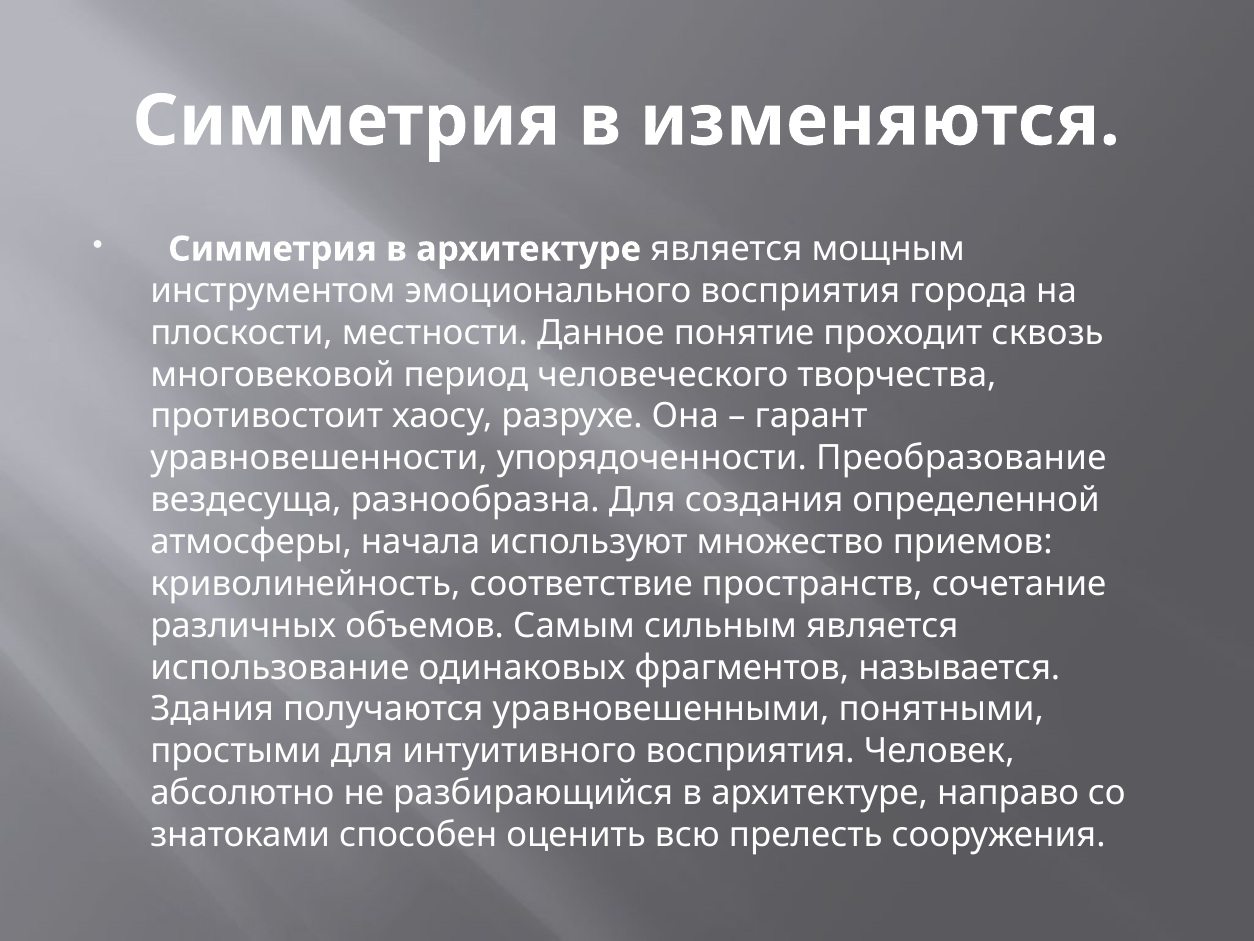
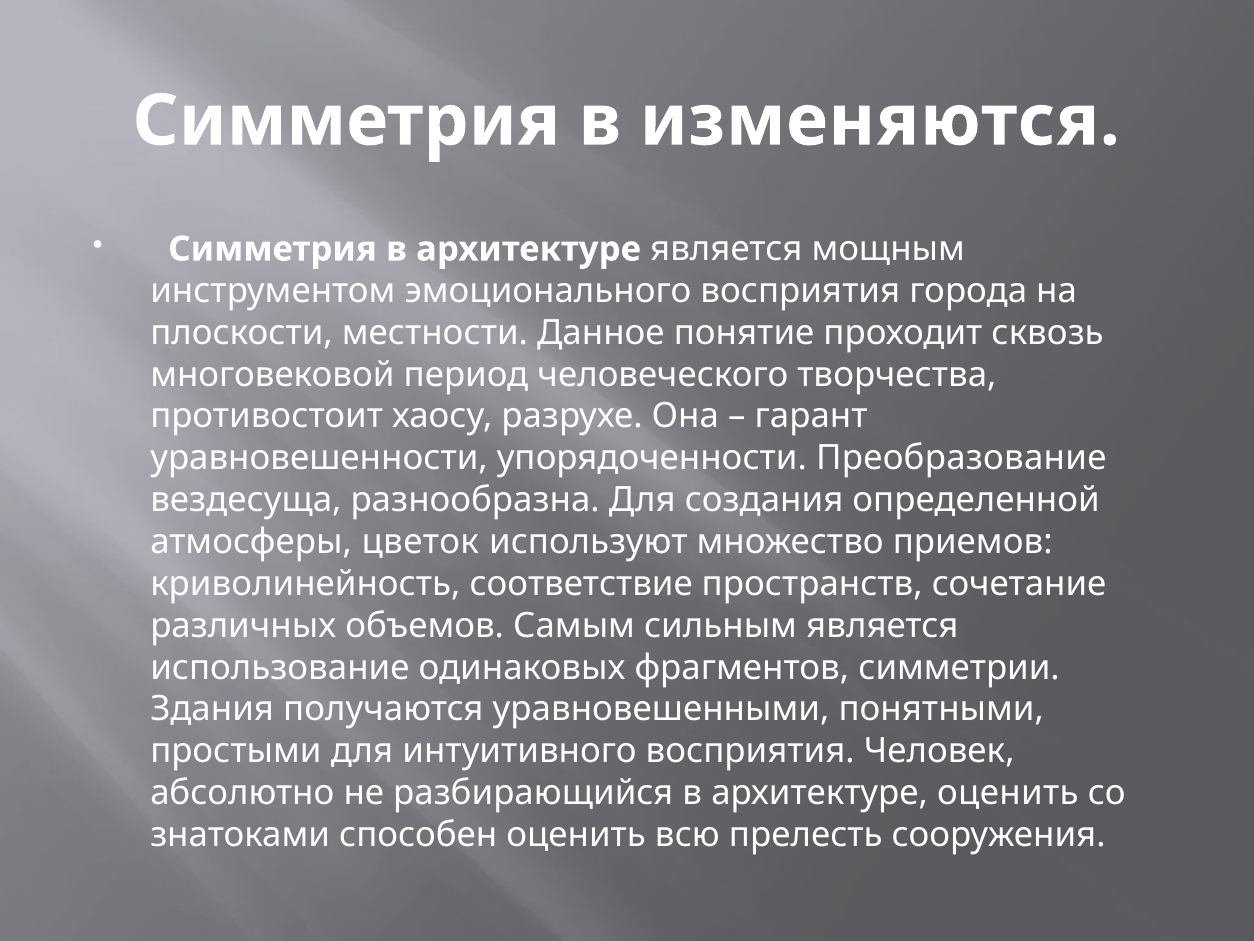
начала: начала -> цветок
называется: называется -> симметрии
архитектуре направо: направо -> оценить
